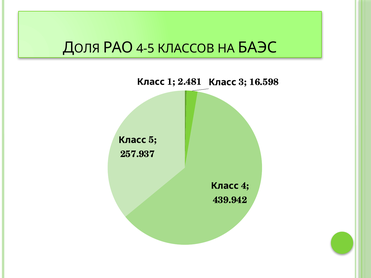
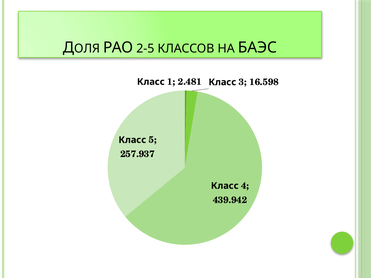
4-5: 4-5 -> 2-5
